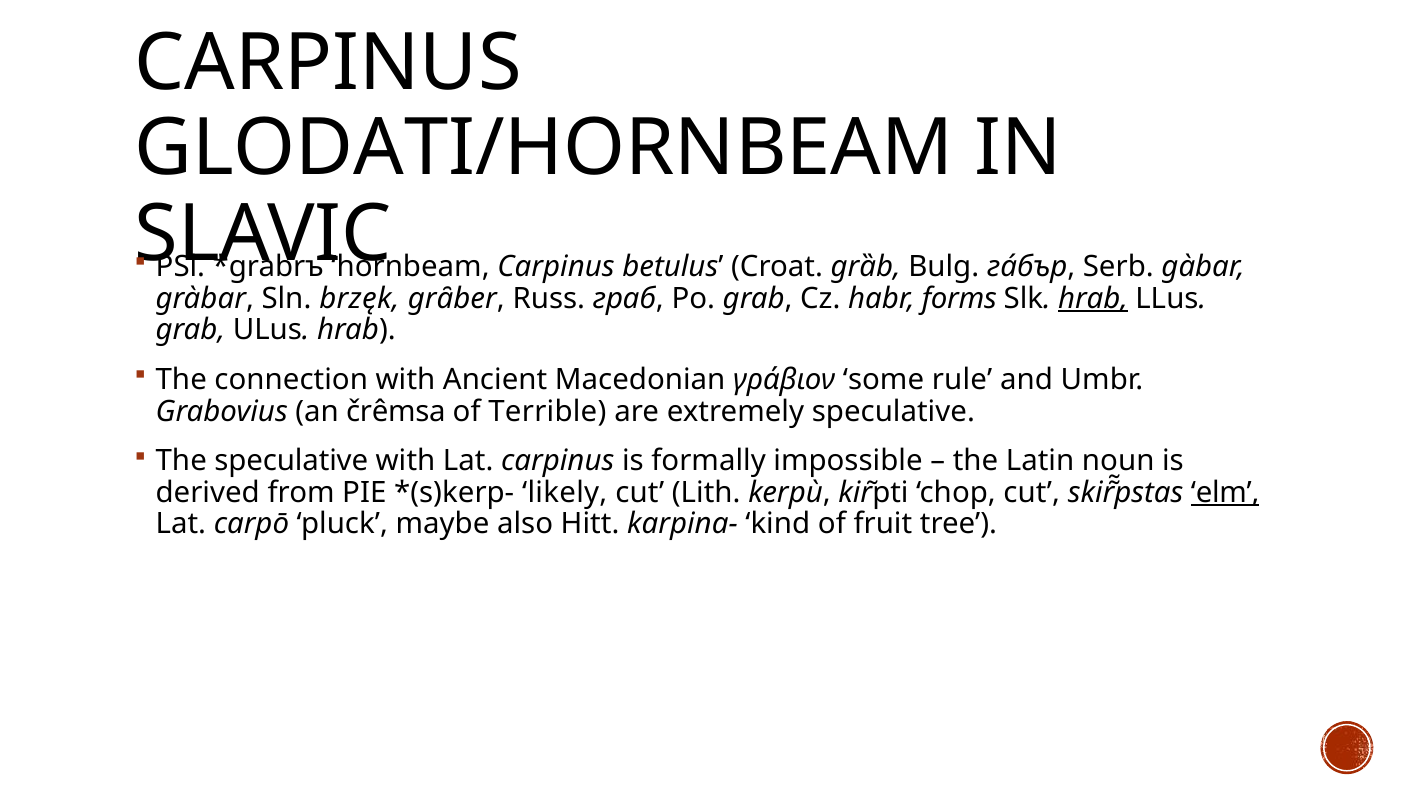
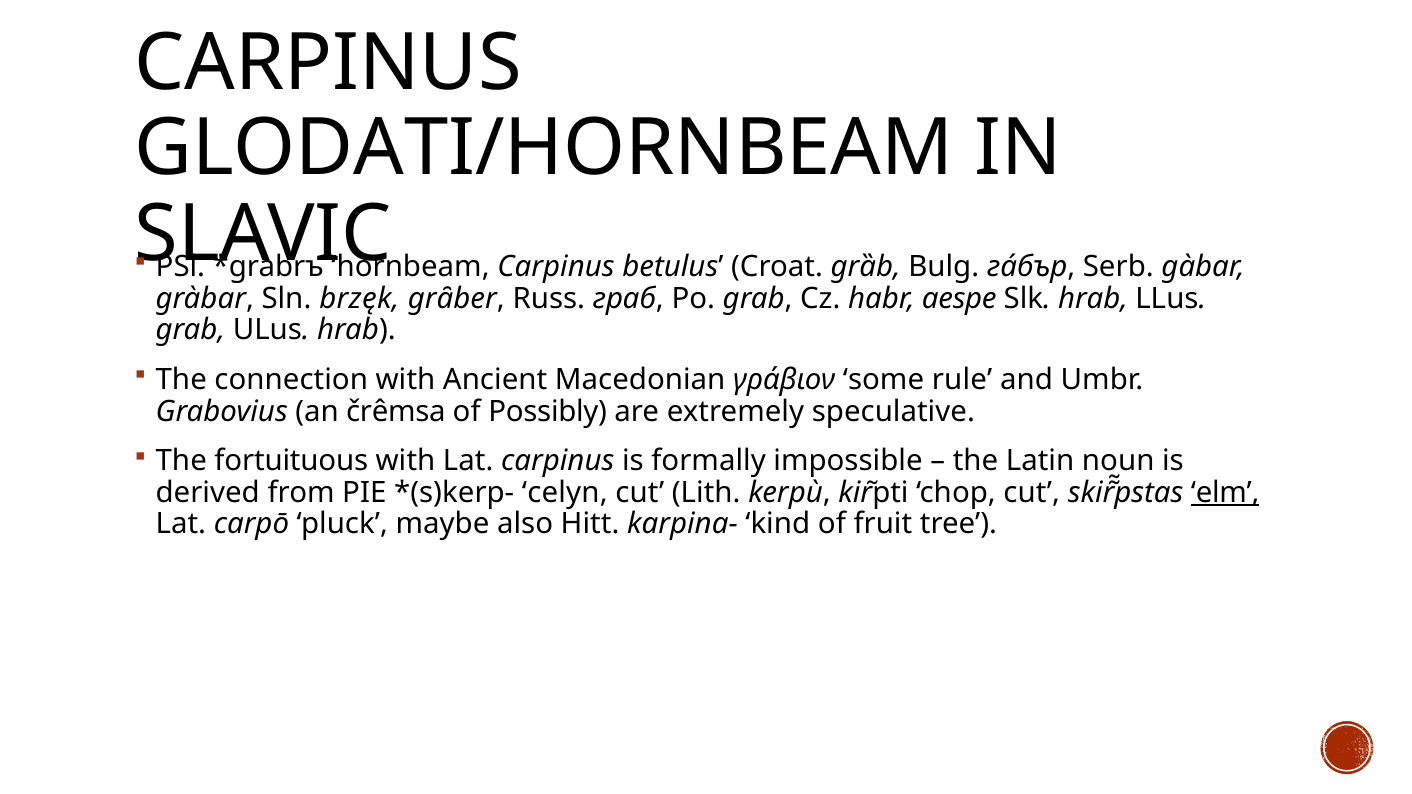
forms: forms -> aespe
hrab at (1093, 298) underline: present -> none
Terrible: Terrible -> Possibly
The speculative: speculative -> fortuituous
likely: likely -> celyn
